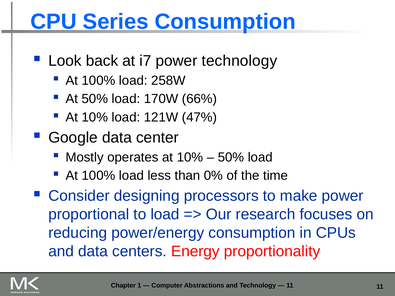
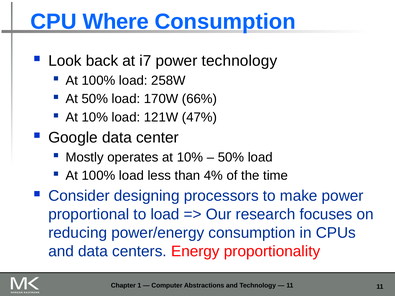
Series: Series -> Where
0%: 0% -> 4%
